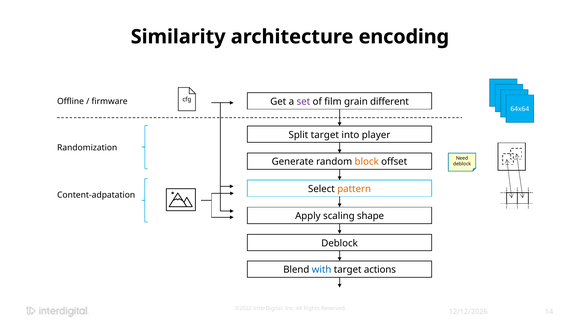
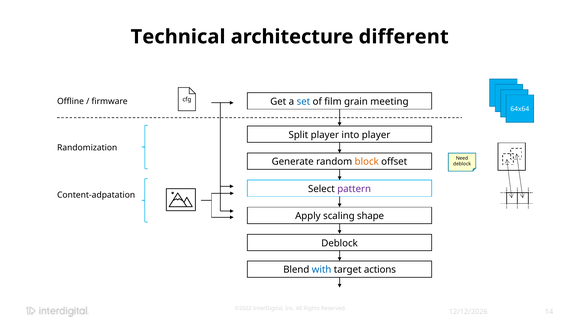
Similarity: Similarity -> Technical
encoding: encoding -> different
set colour: purple -> blue
different: different -> meeting
Split target: target -> player
pattern colour: orange -> purple
